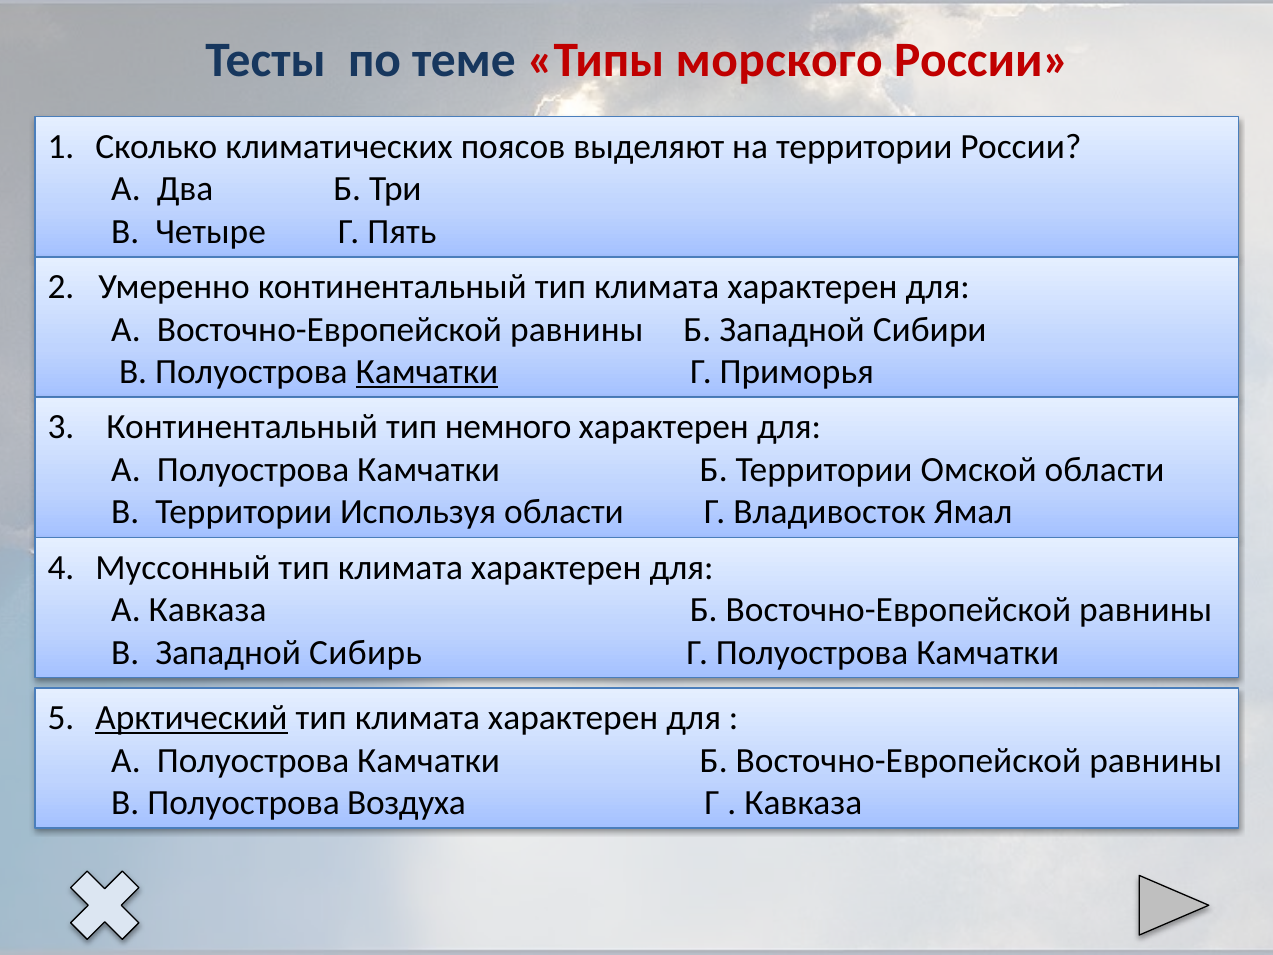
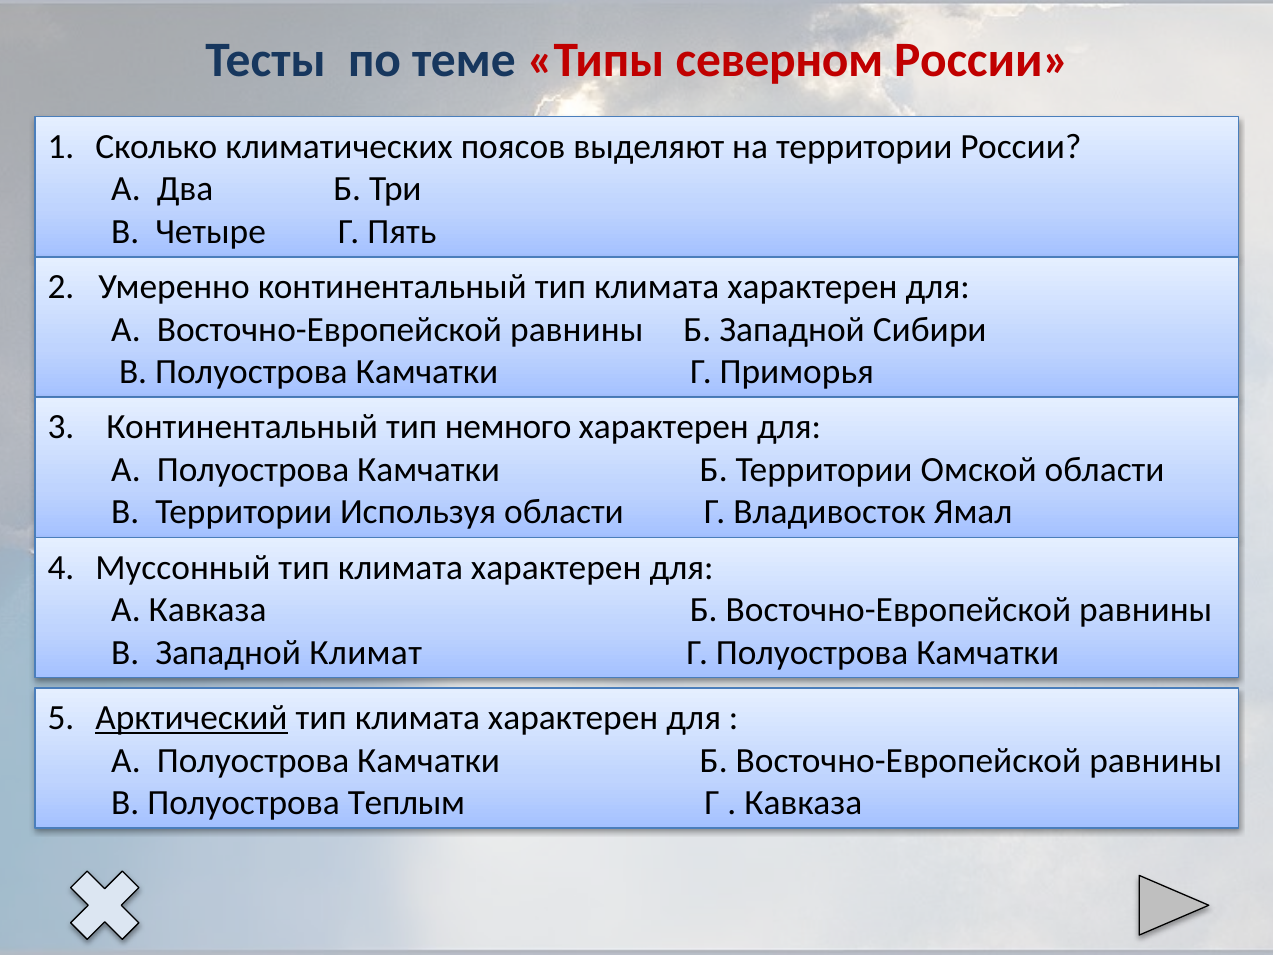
морского: морского -> северном
Камчатки at (427, 372) underline: present -> none
Сибирь: Сибирь -> Климат
Воздуха: Воздуха -> Теплым
